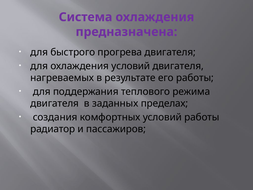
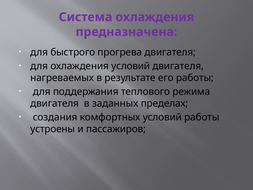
радиатор: радиатор -> устроены
